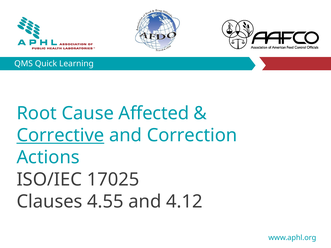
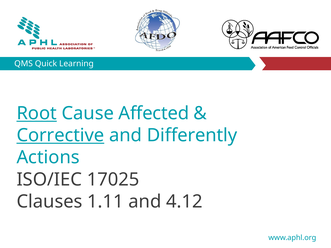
Root underline: none -> present
Correction: Correction -> Differently
4.55: 4.55 -> 1.11
